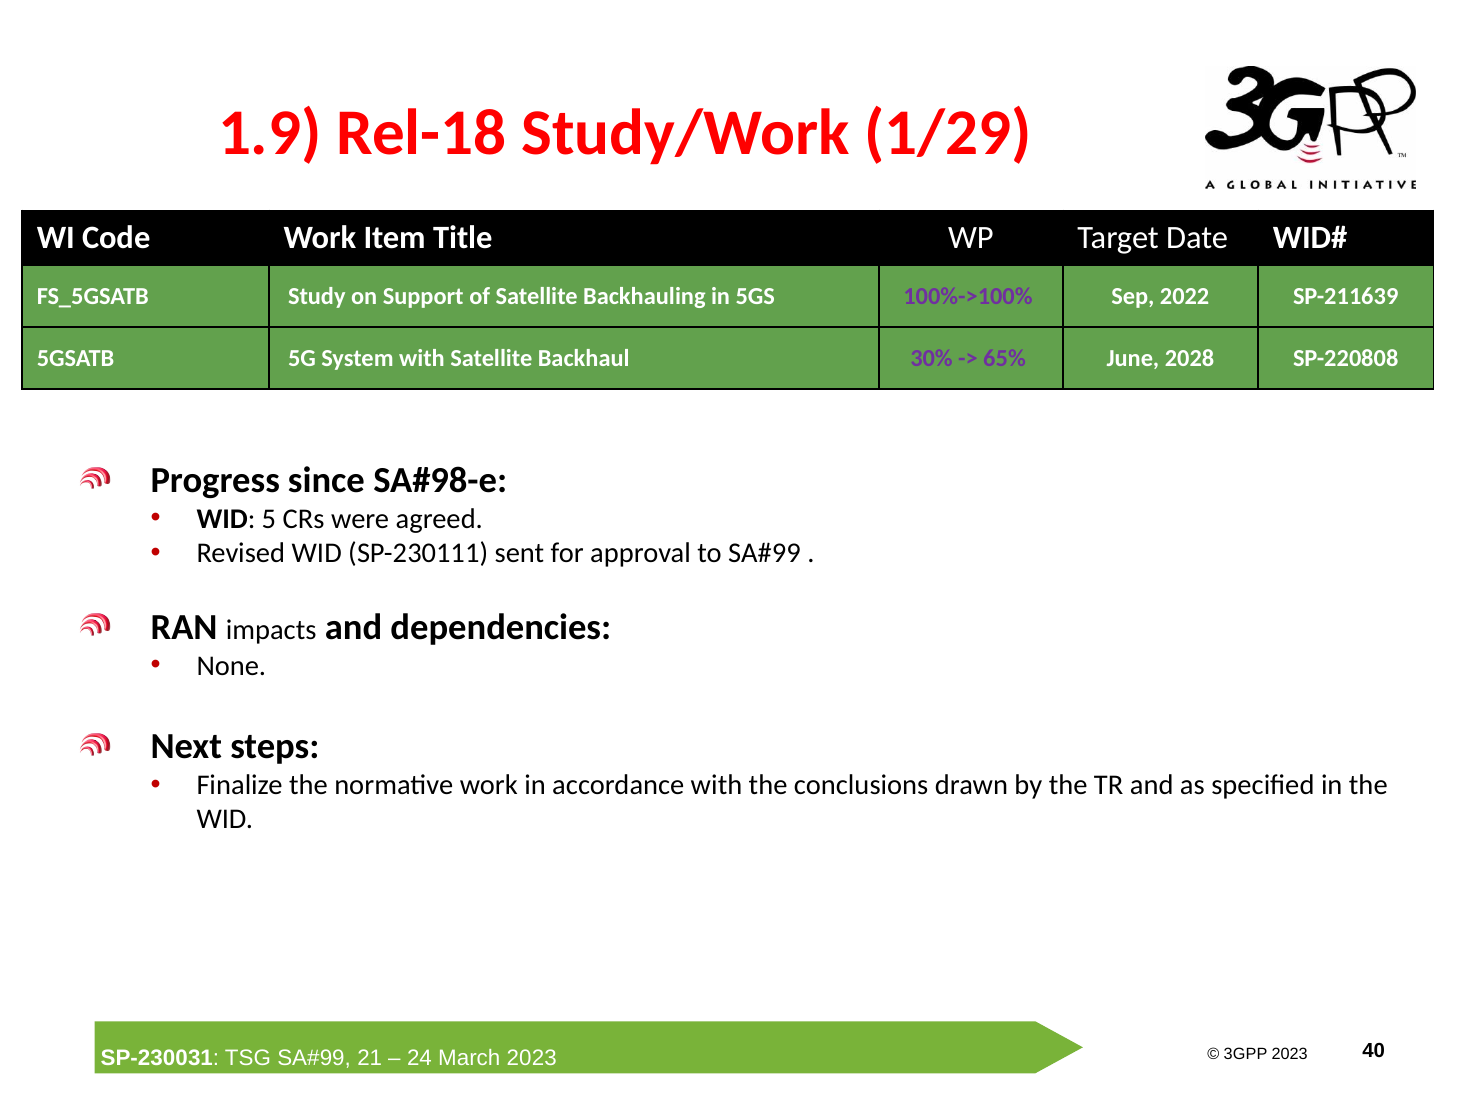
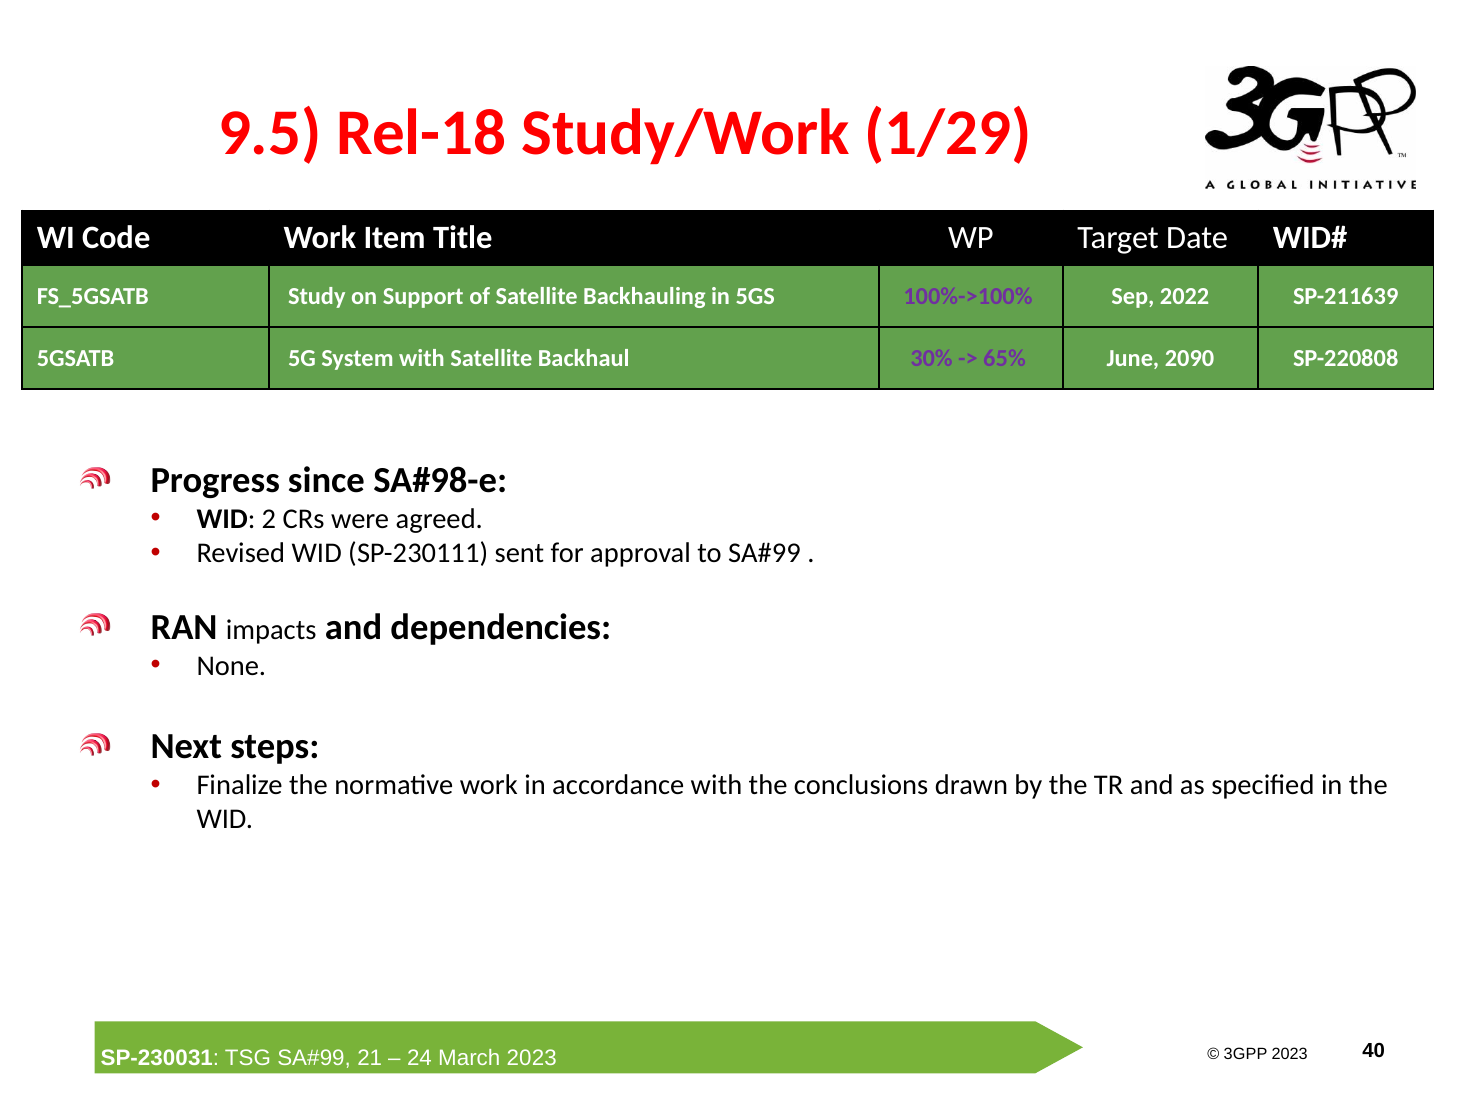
1.9: 1.9 -> 9.5
2028: 2028 -> 2090
5: 5 -> 2
